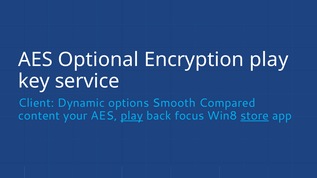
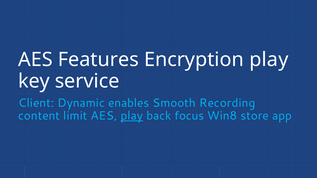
Optional: Optional -> Features
options: options -> enables
Compared: Compared -> Recording
your: your -> limit
store underline: present -> none
